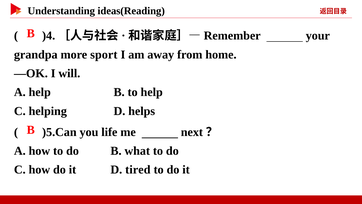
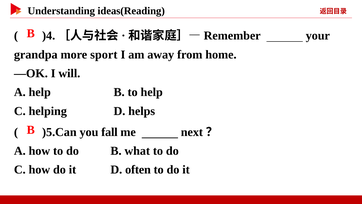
life: life -> fall
tired: tired -> often
